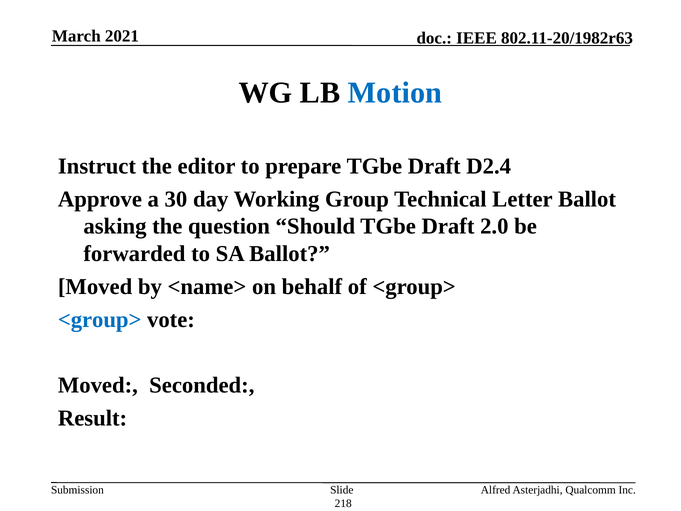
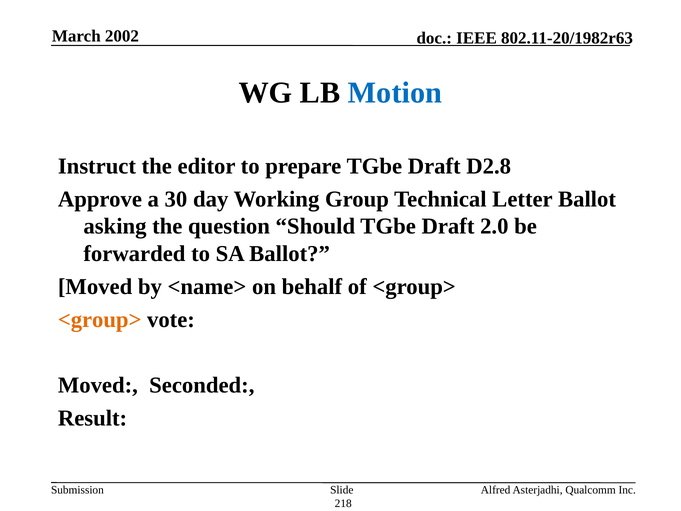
2021: 2021 -> 2002
D2.4: D2.4 -> D2.8
<group> at (100, 319) colour: blue -> orange
